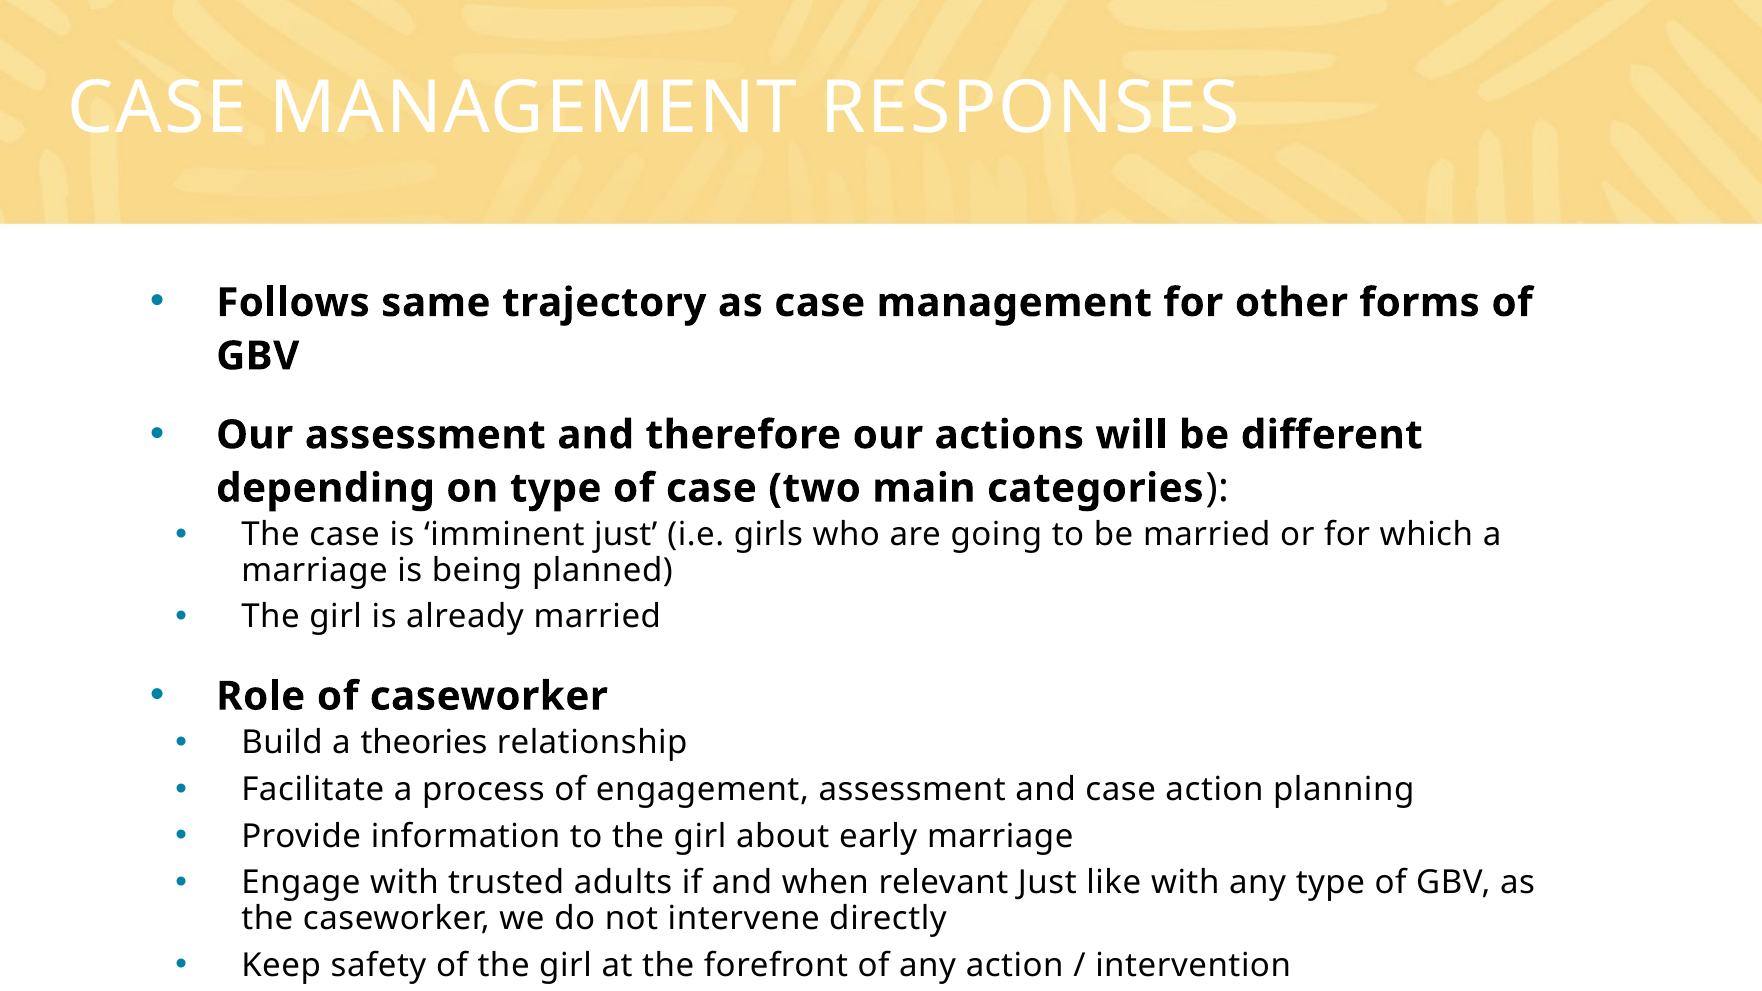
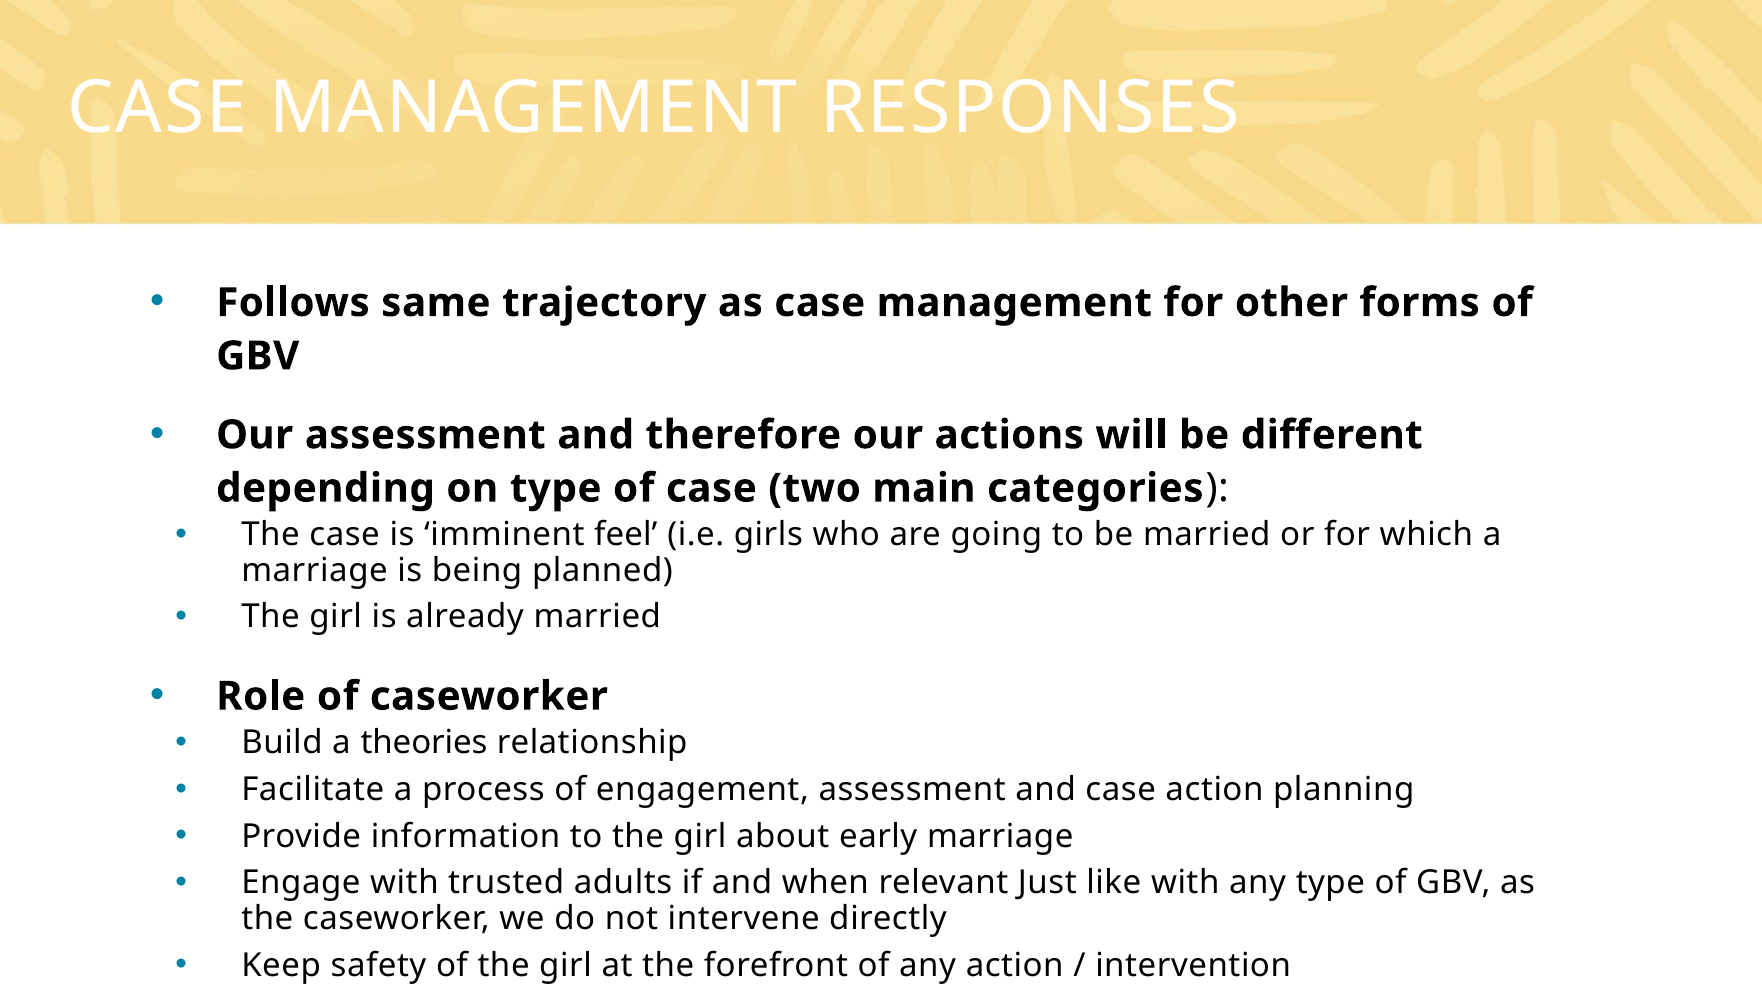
imminent just: just -> feel
